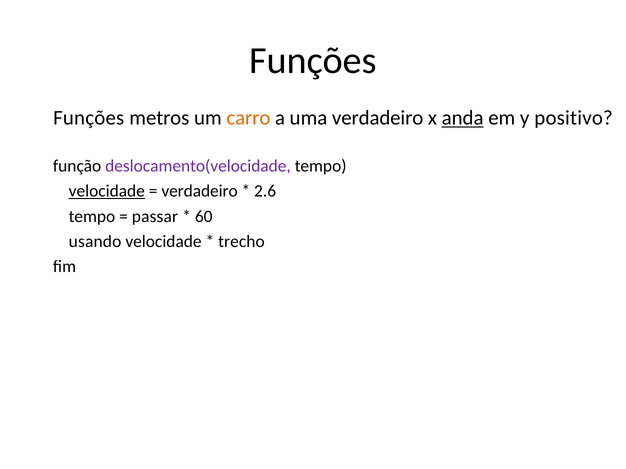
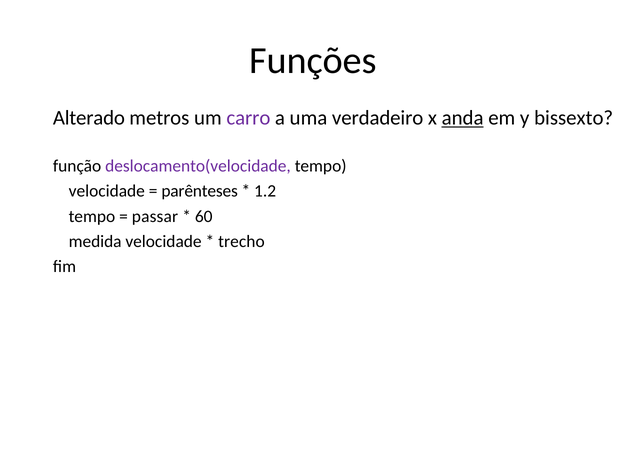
Funções at (89, 118): Funções -> Alterado
carro colour: orange -> purple
positivo: positivo -> bissexto
velocidade at (107, 191) underline: present -> none
verdadeiro at (200, 191): verdadeiro -> parênteses
2.6: 2.6 -> 1.2
usando: usando -> medida
